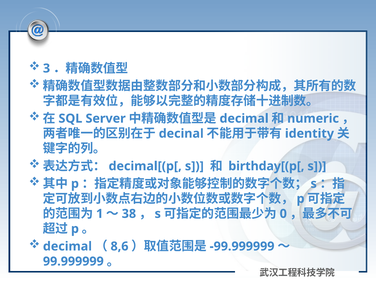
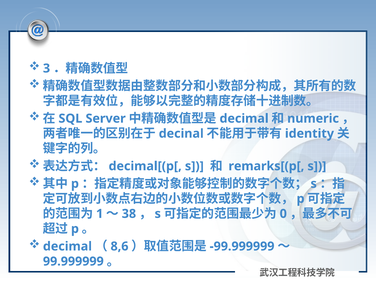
birthday[(p[: birthday[(p[ -> remarks[(p[
